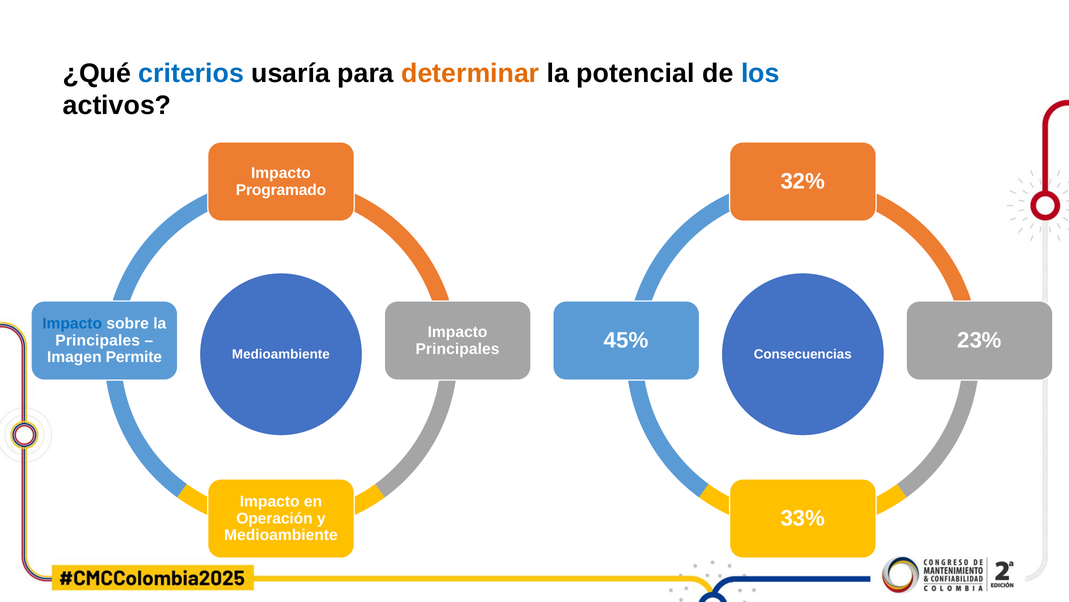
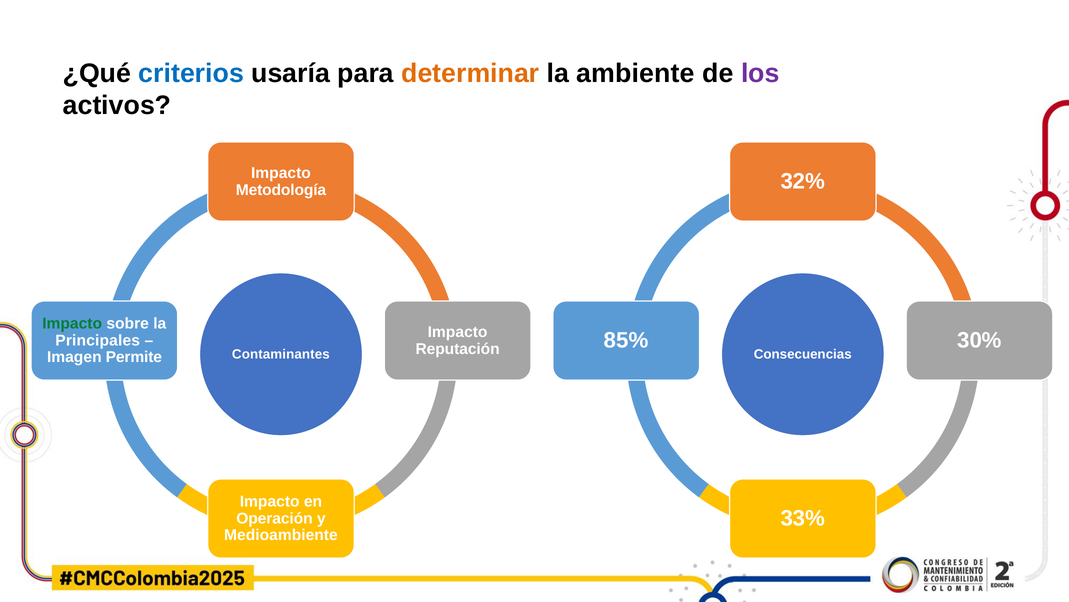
potencial: potencial -> ambiente
los colour: blue -> purple
Programado: Programado -> Metodología
Impacto at (72, 323) colour: blue -> green
45%: 45% -> 85%
23%: 23% -> 30%
Principales at (458, 348): Principales -> Reputación
Medioambiente at (281, 354): Medioambiente -> Contaminantes
